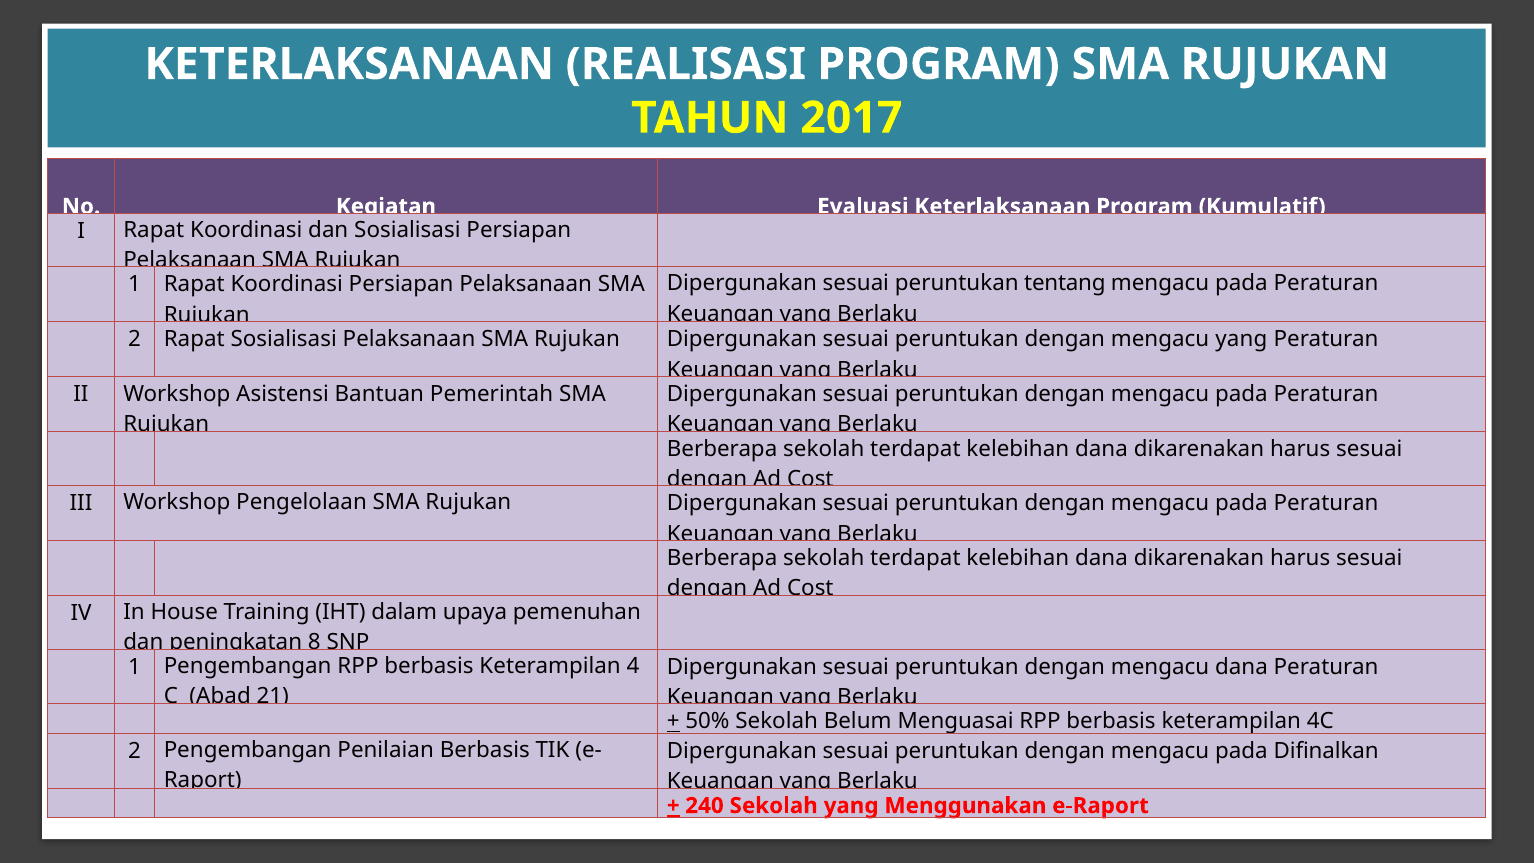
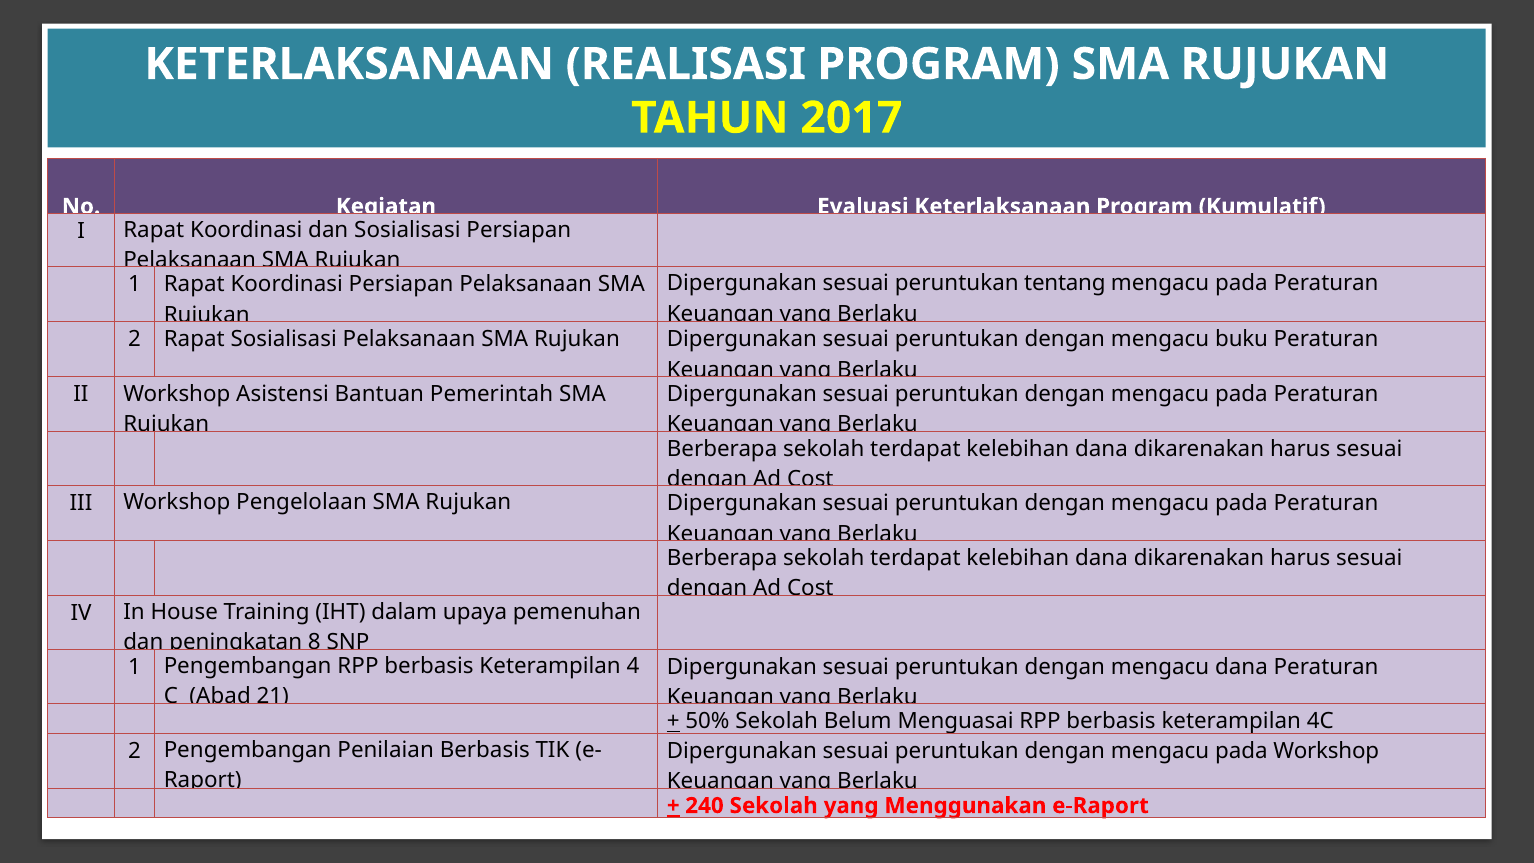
mengacu yang: yang -> buku
pada Difinalkan: Difinalkan -> Workshop
